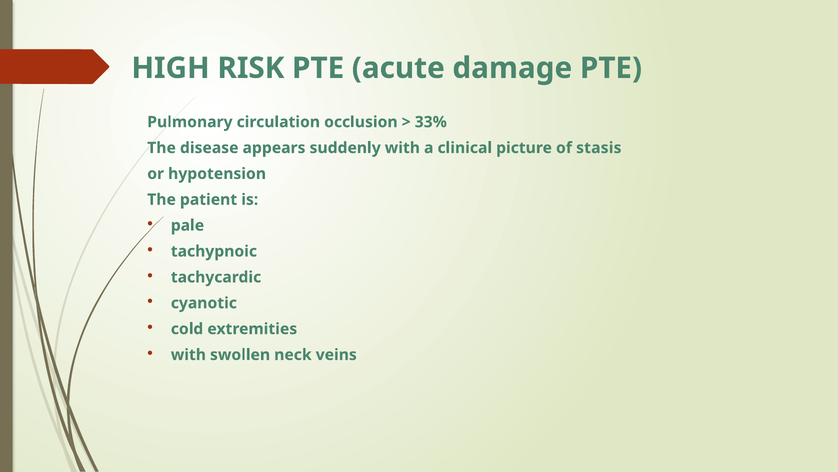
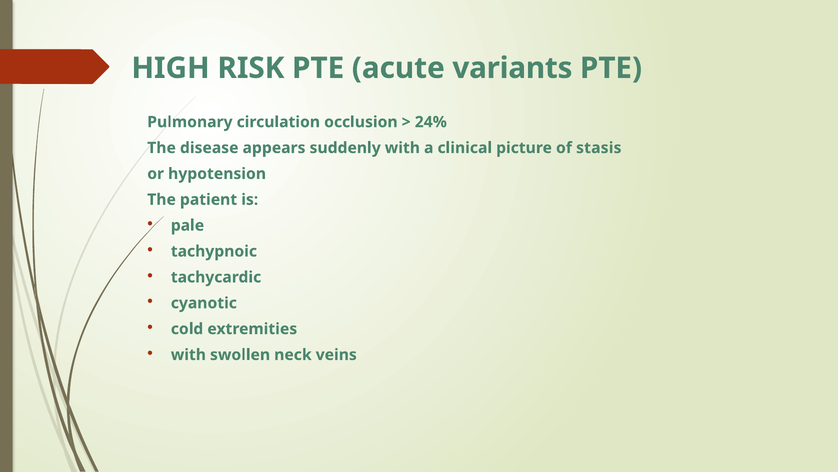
damage: damage -> variants
33%: 33% -> 24%
